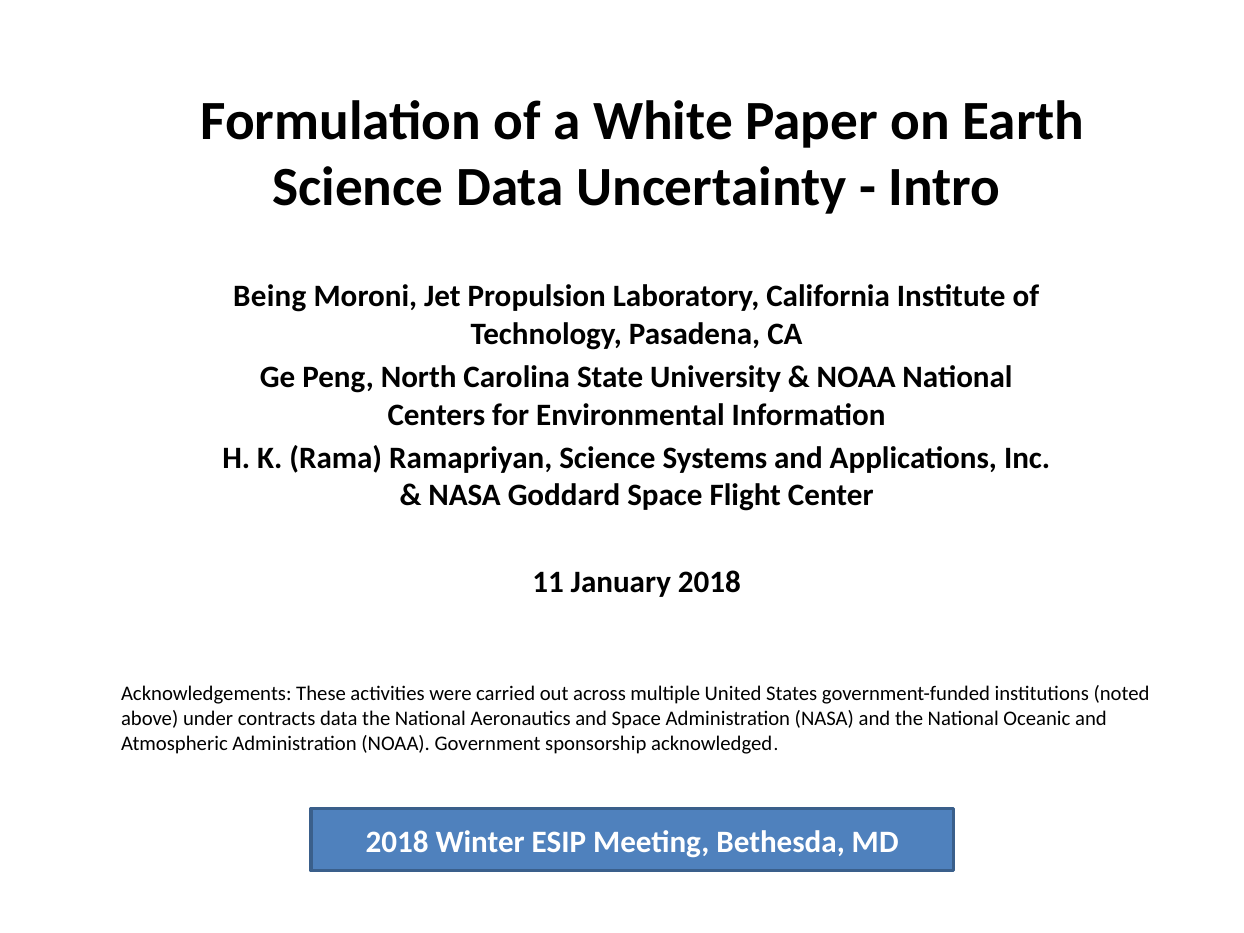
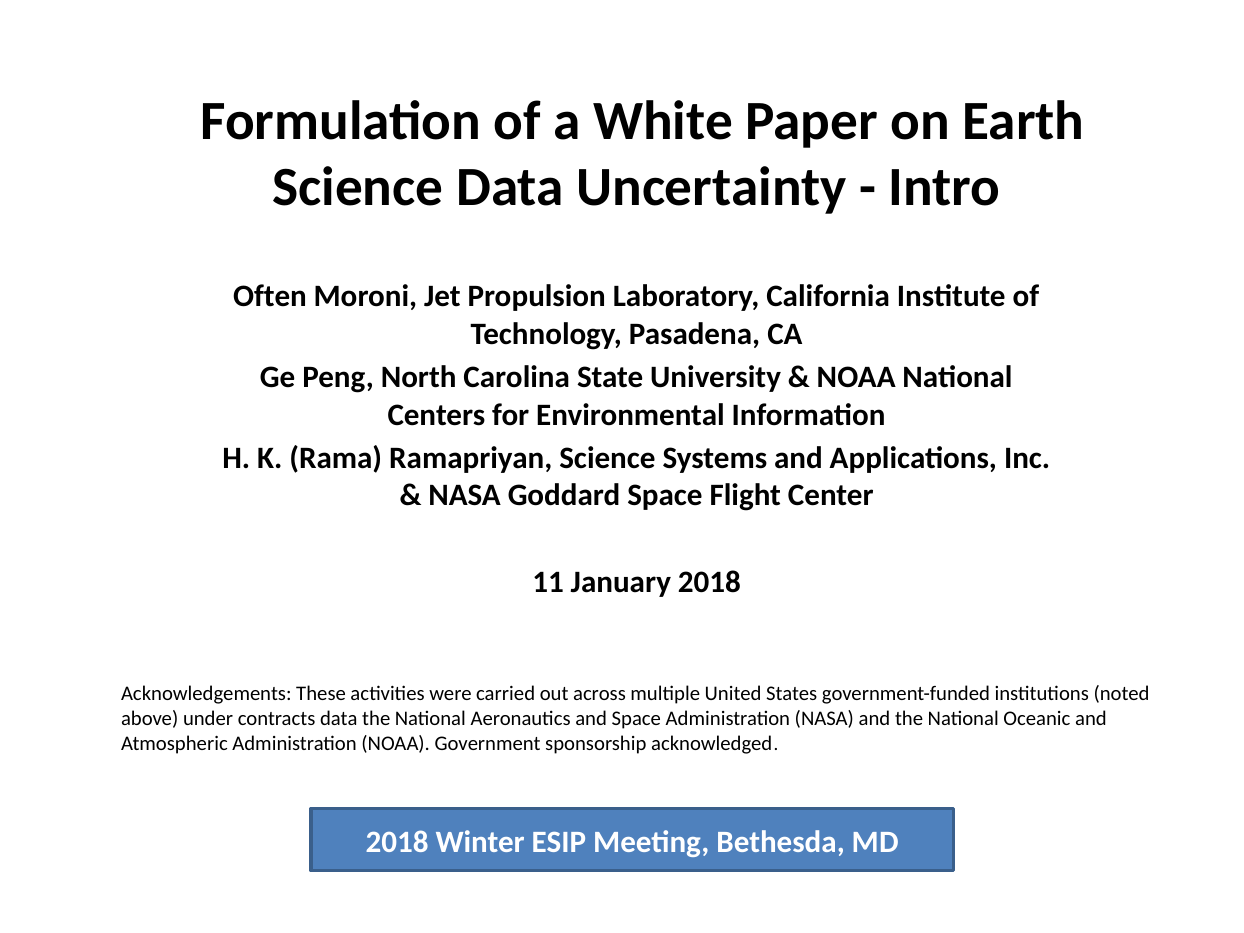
Being: Being -> Often
